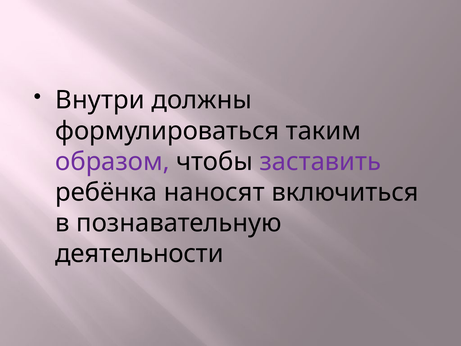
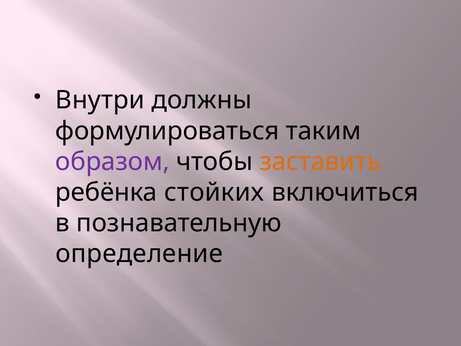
заставить colour: purple -> orange
наносят: наносят -> стойких
деятельности: деятельности -> определение
